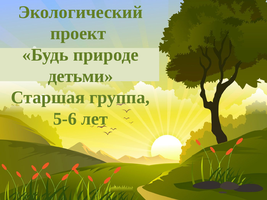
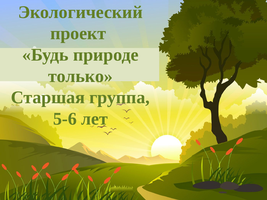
детьми: детьми -> только
